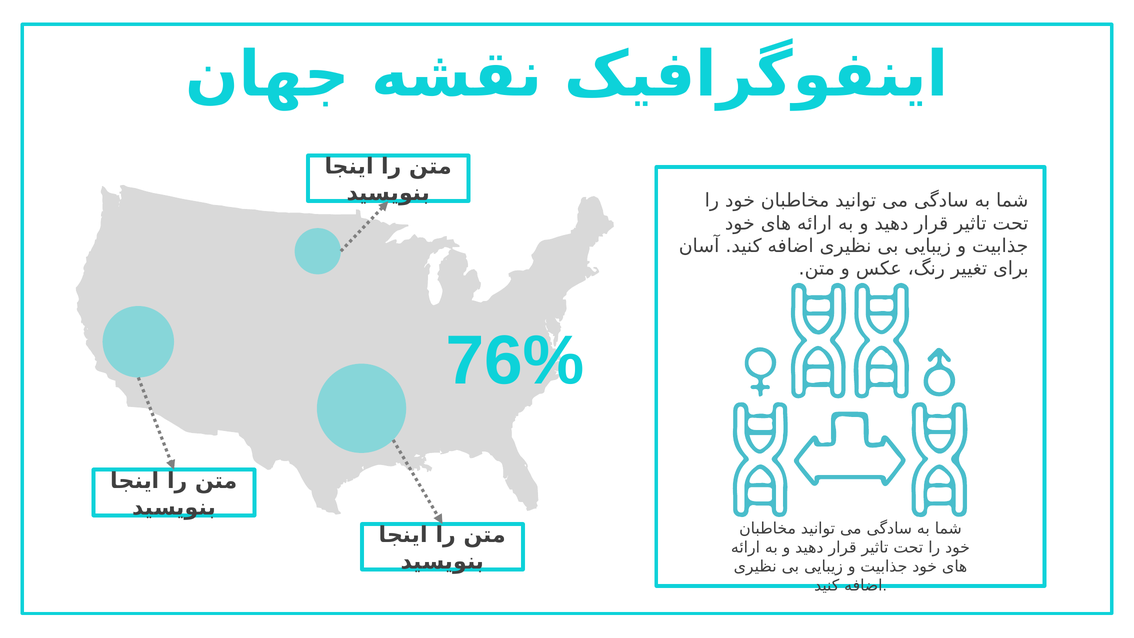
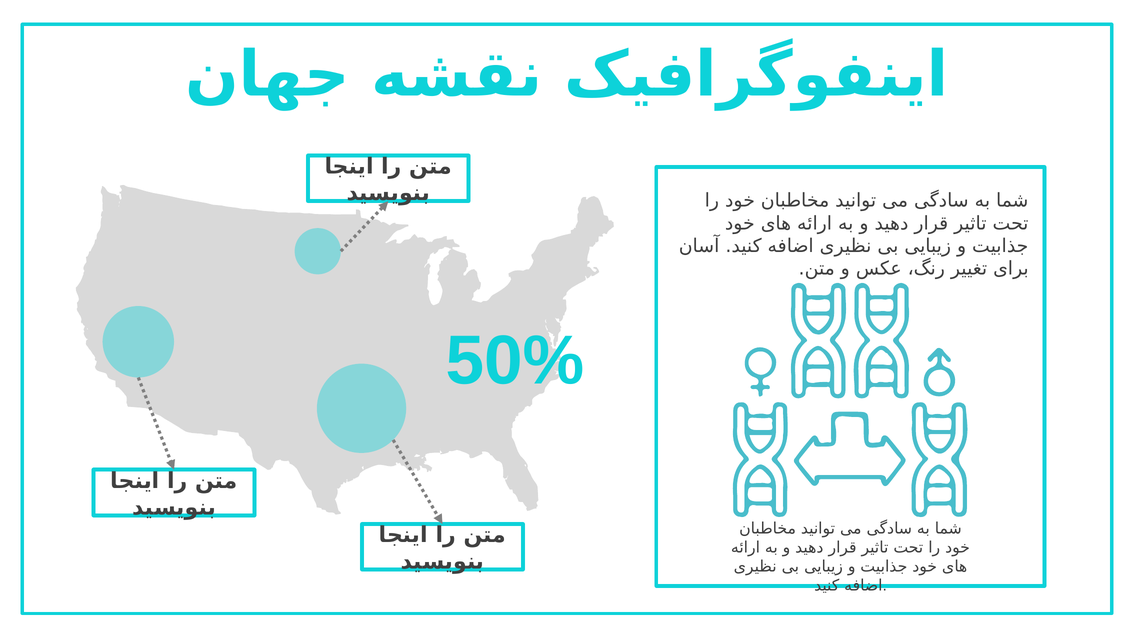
76%: 76% -> 50%
